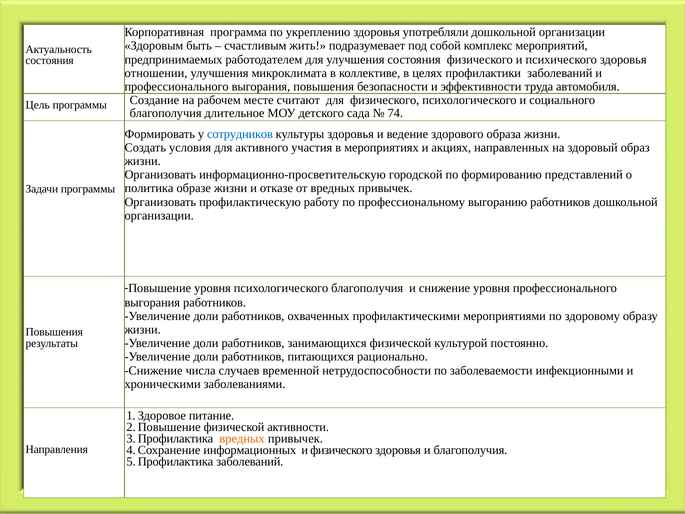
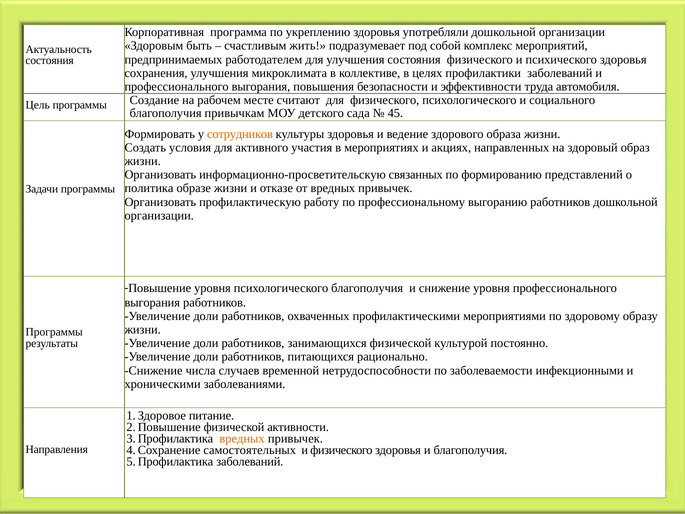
отношении: отношении -> сохранения
длительное: длительное -> привычкам
74: 74 -> 45
сотрудников colour: blue -> orange
городской: городской -> связанных
Повышения at (54, 332): Повышения -> Программы
информационных: информационных -> самостоятельных
